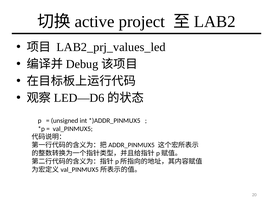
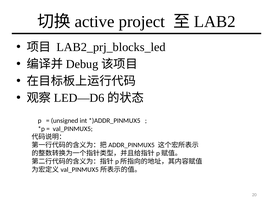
LAB2_prj_values_led: LAB2_prj_values_led -> LAB2_prj_blocks_led
